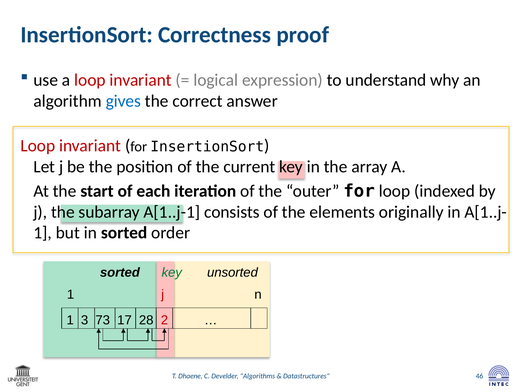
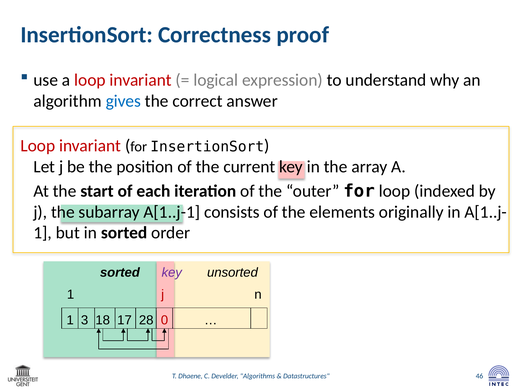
key at (172, 272) colour: green -> purple
73: 73 -> 18
2: 2 -> 0
